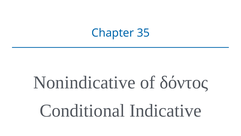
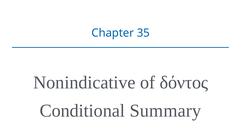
Indicative: Indicative -> Summary
